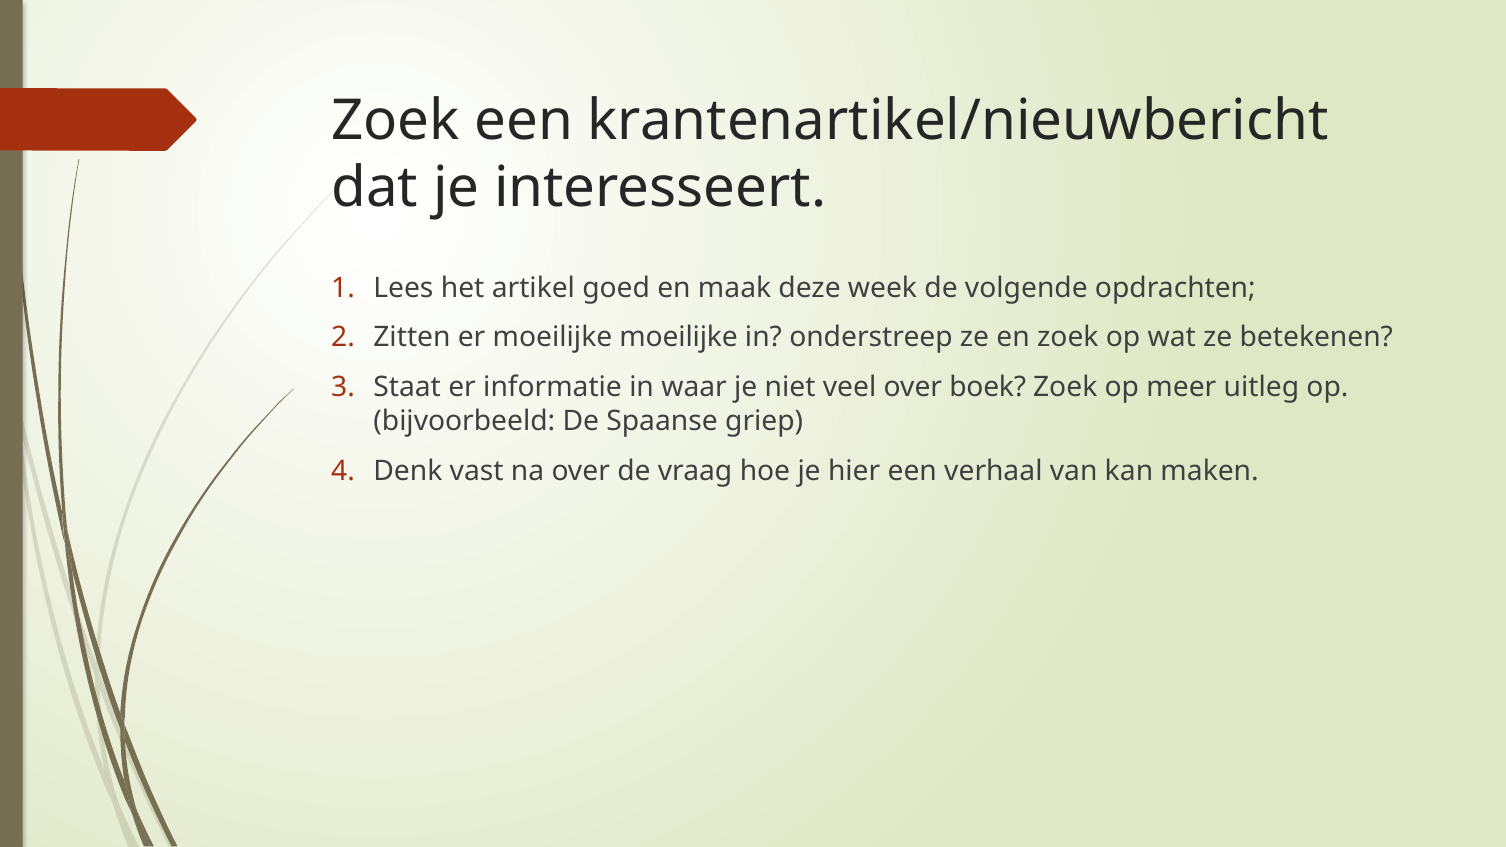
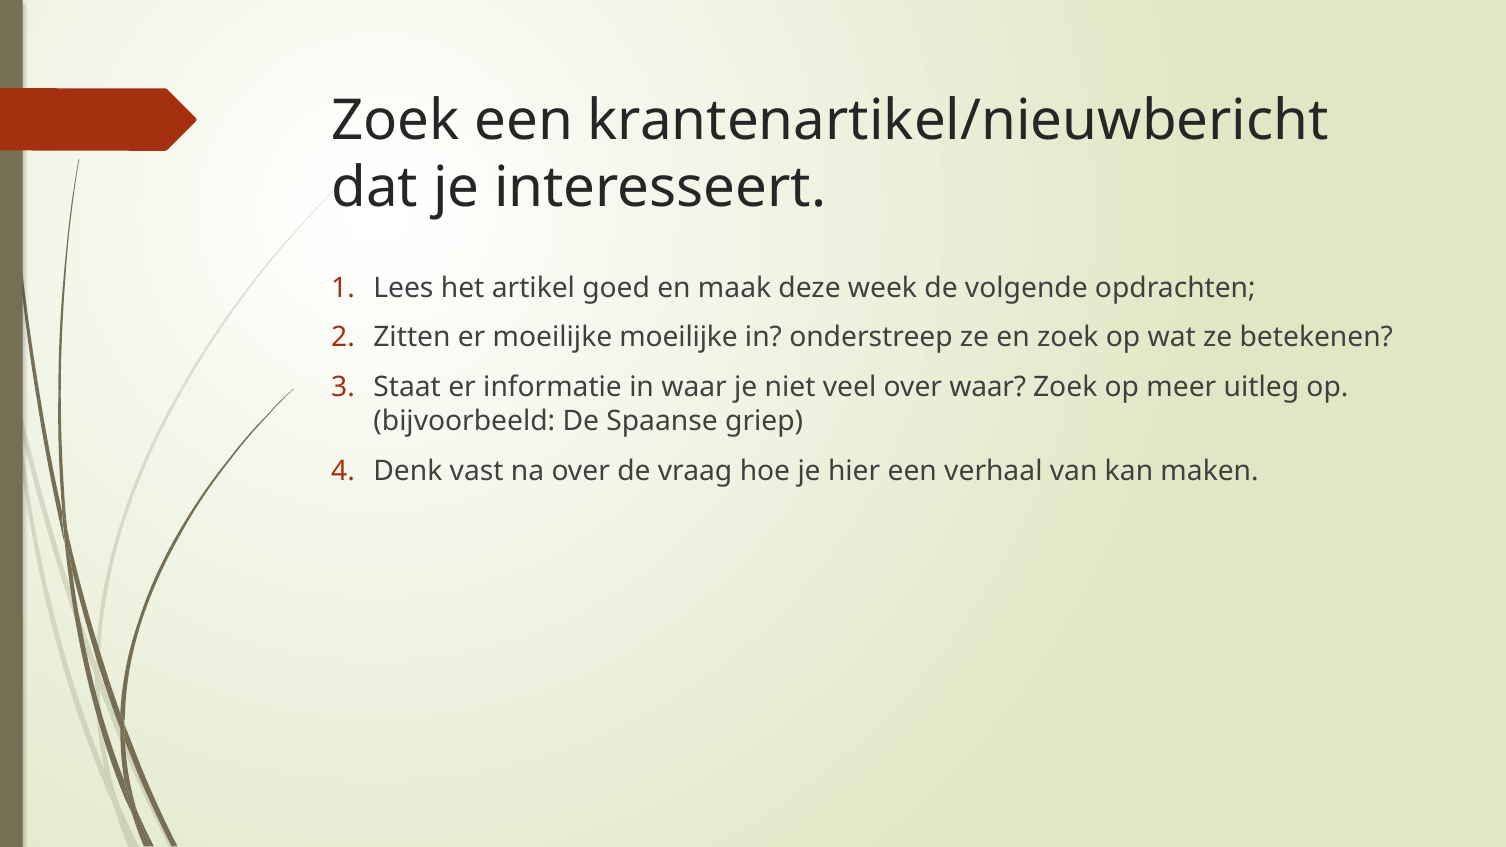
over boek: boek -> waar
